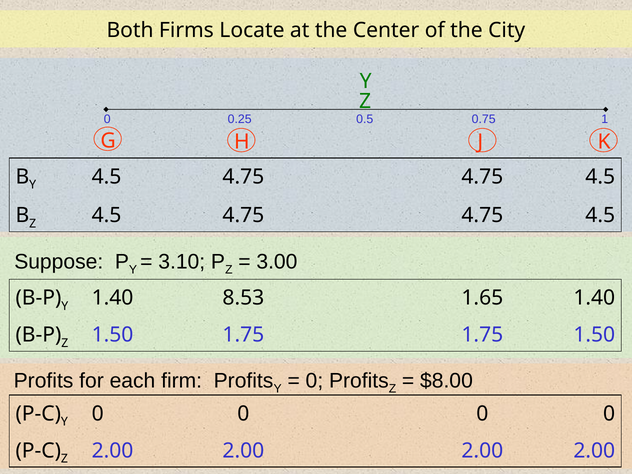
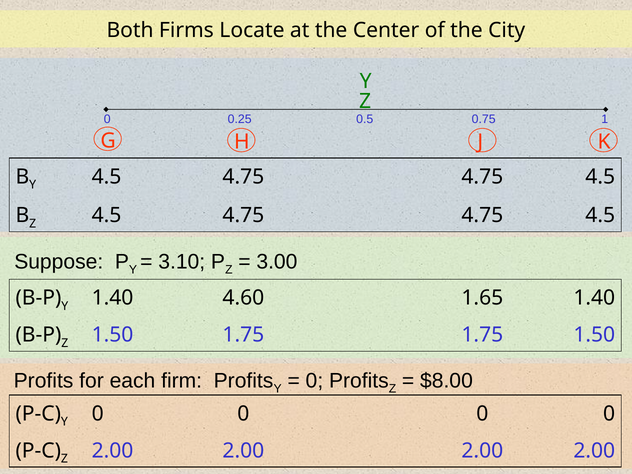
8.53: 8.53 -> 4.60
